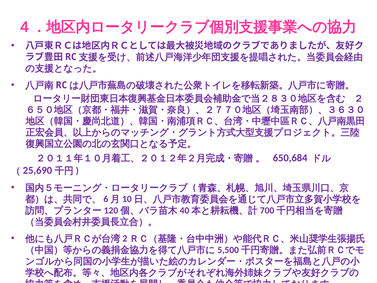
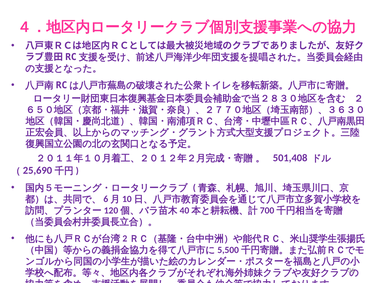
650,684: 650,684 -> 501,408
